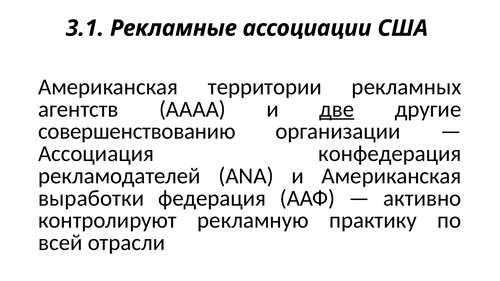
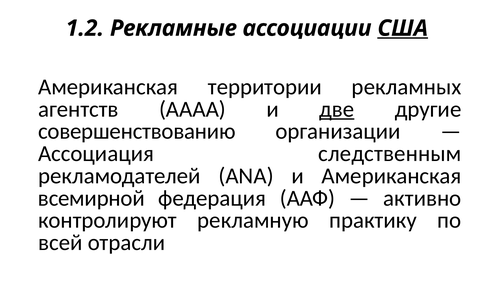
3.1: 3.1 -> 1.2
США underline: none -> present
конфедерация: конфедерация -> следственным
выработки: выработки -> всемирной
